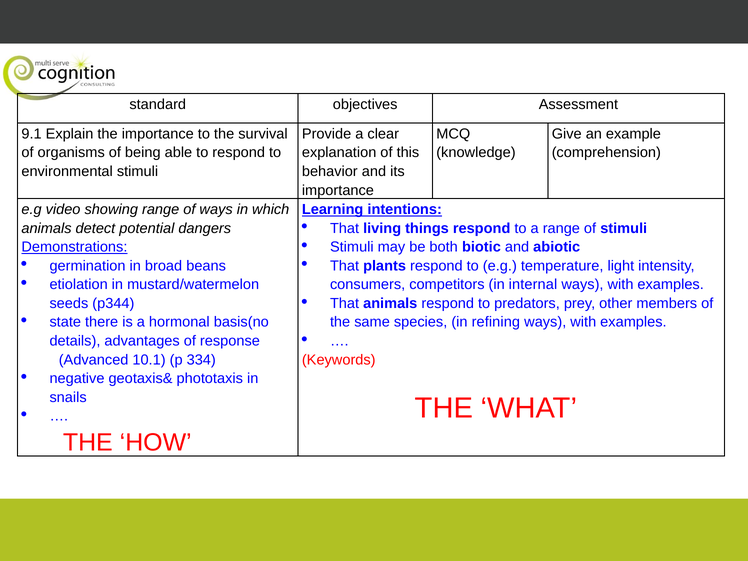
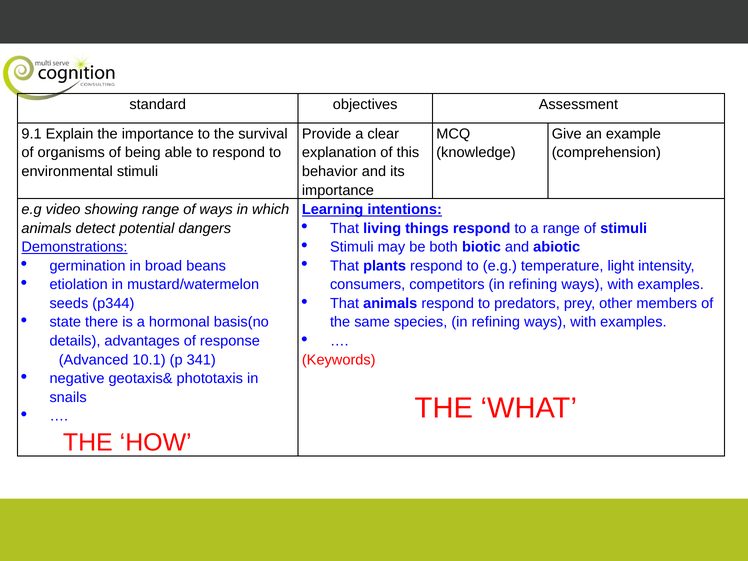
competitors in internal: internal -> refining
334: 334 -> 341
